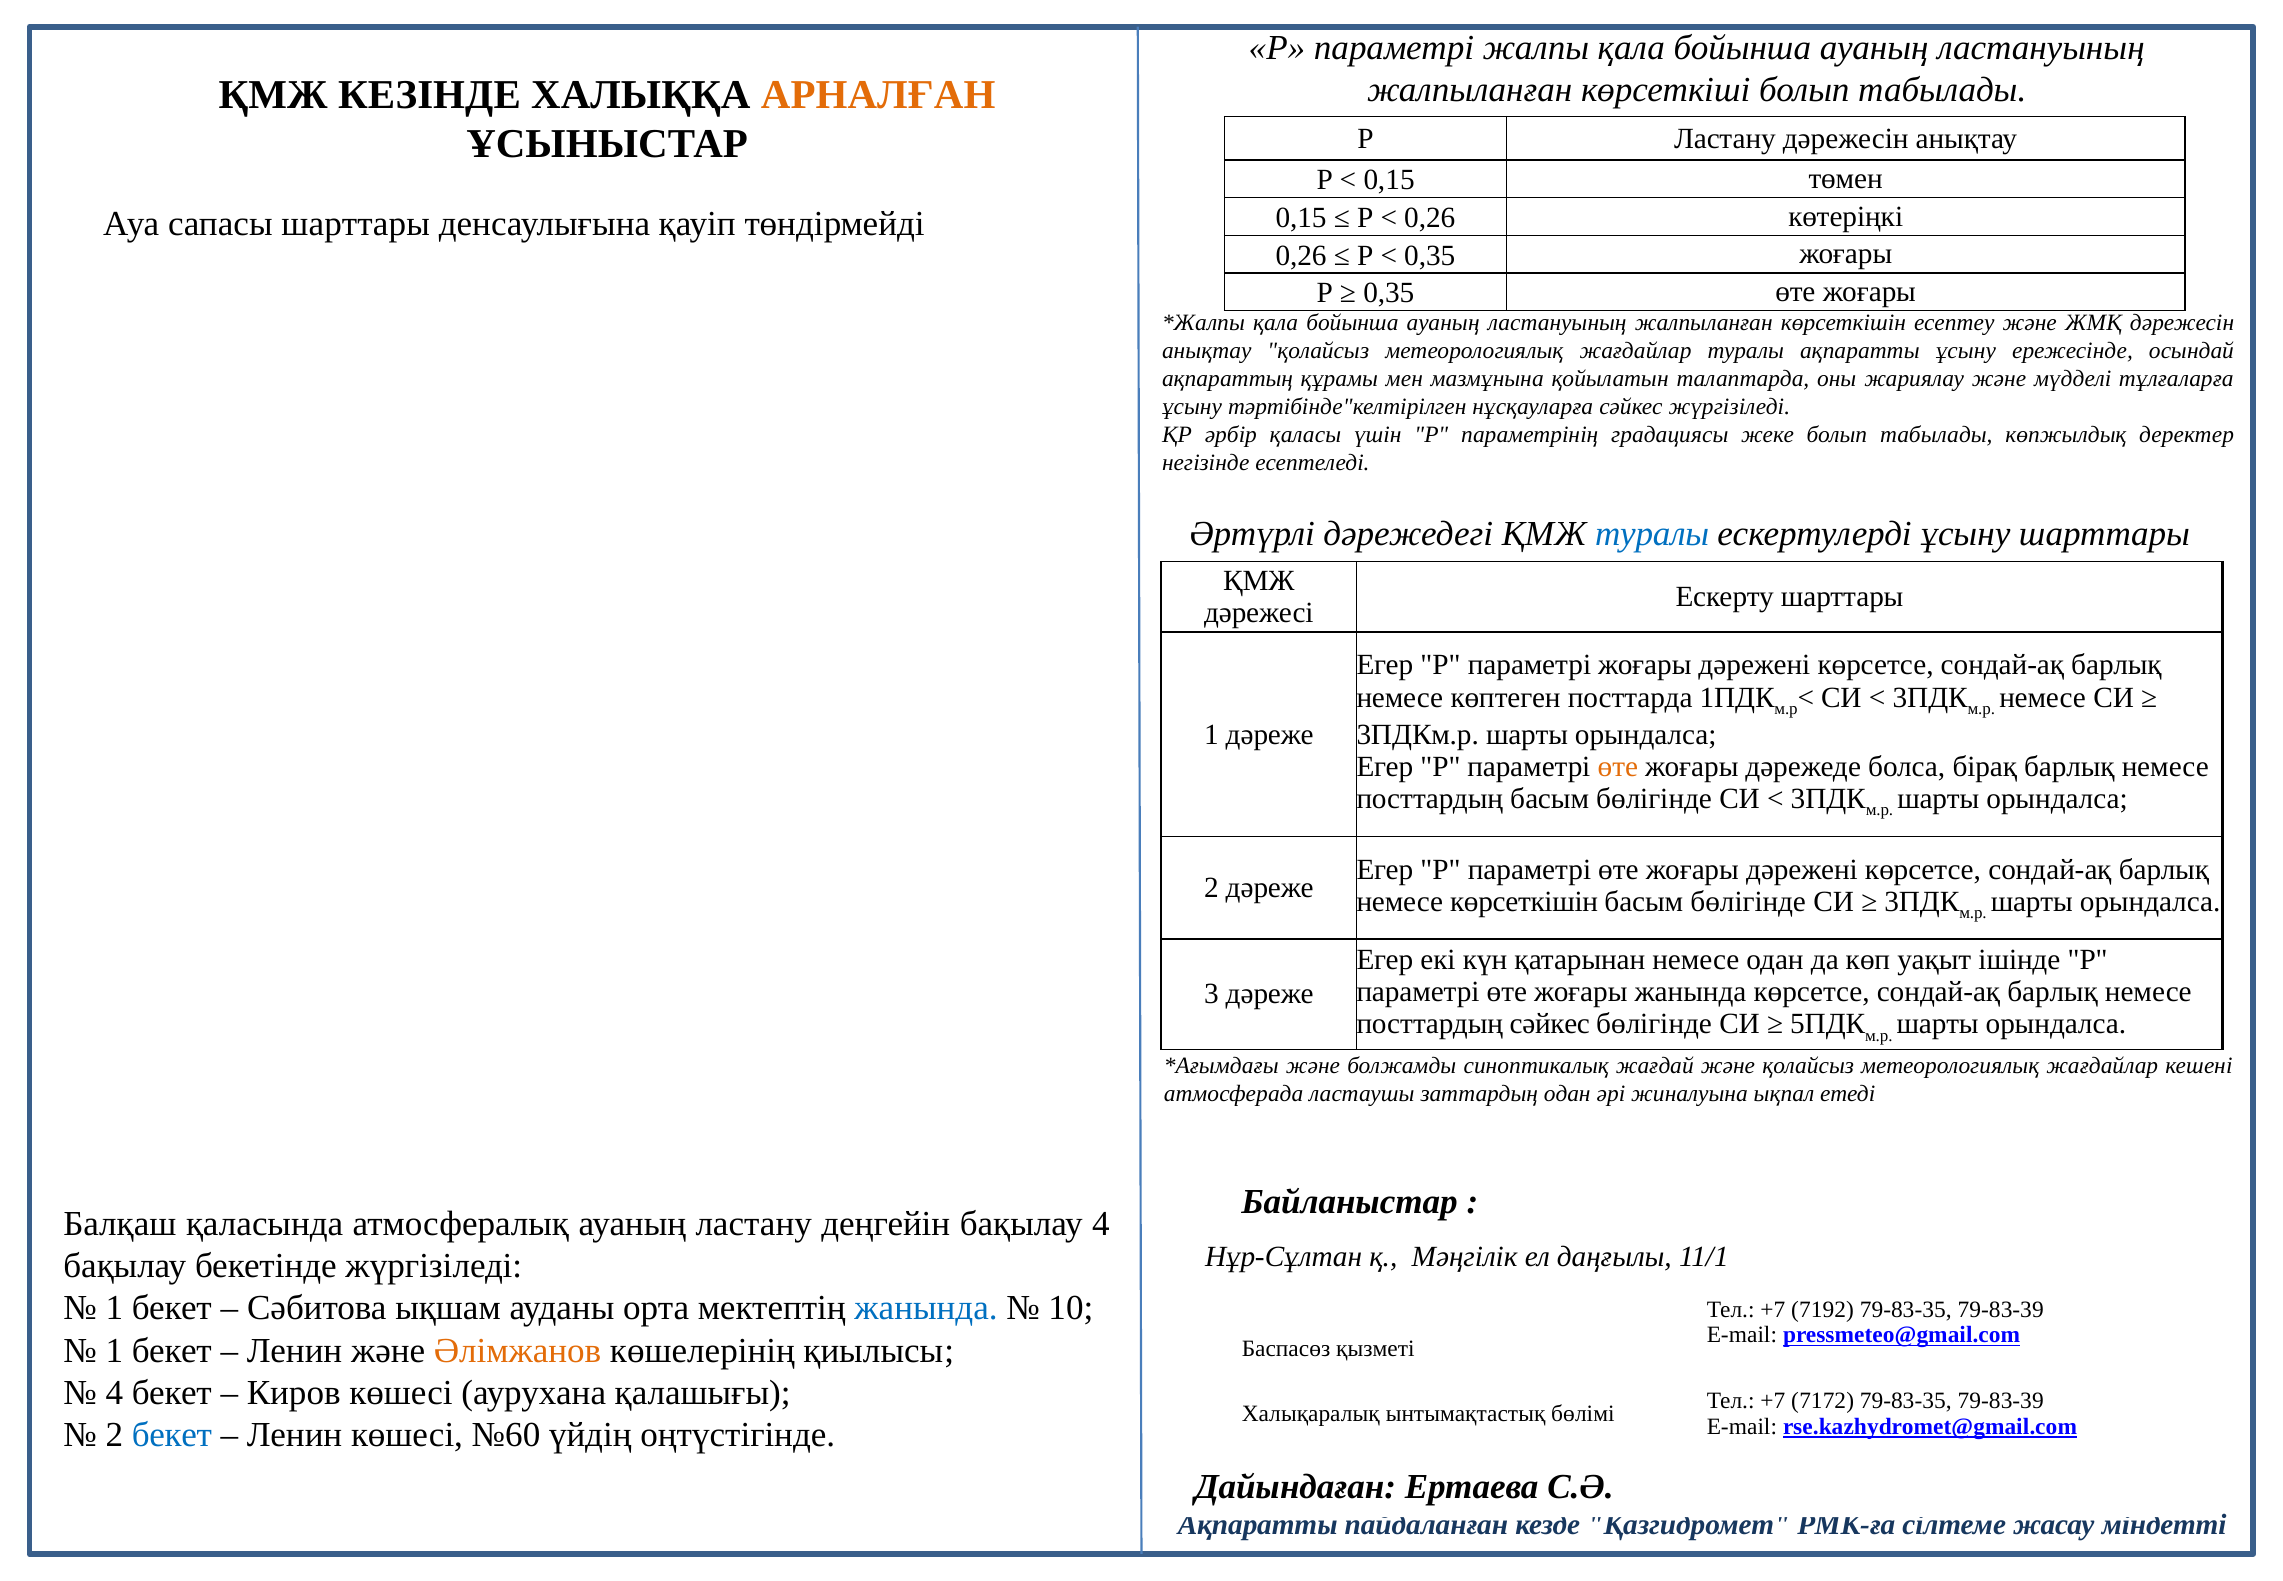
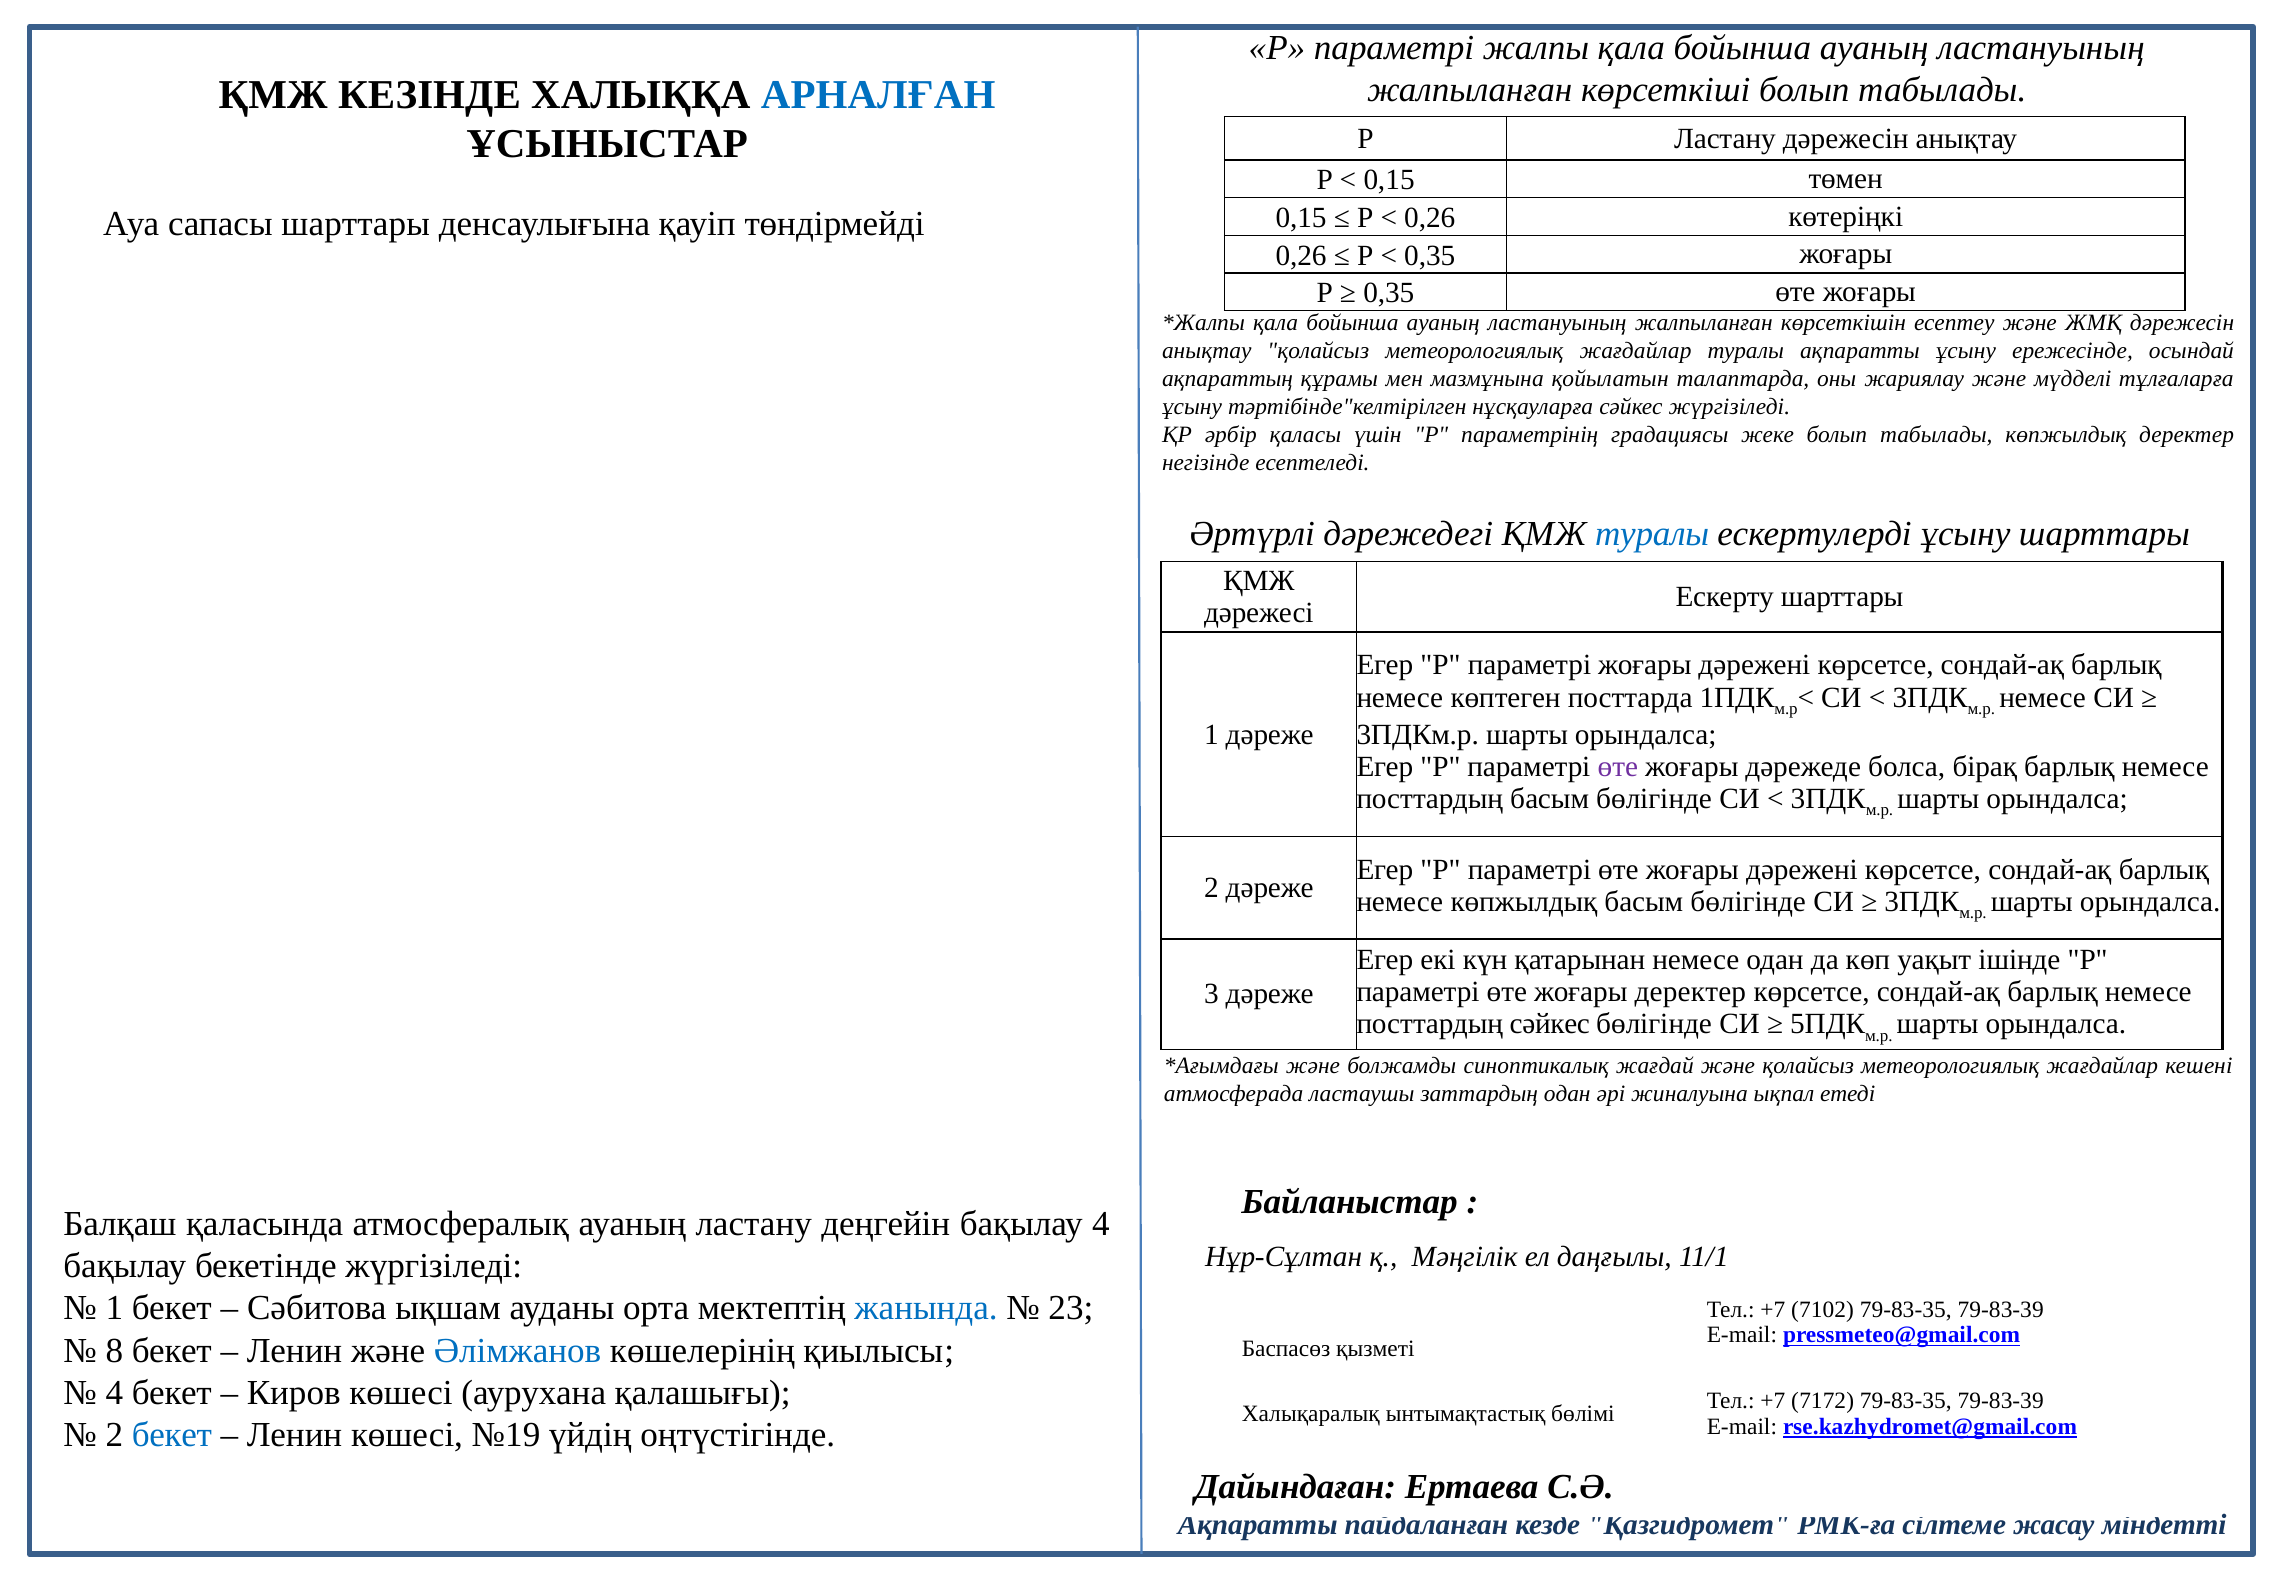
АРНАЛҒАН colour: orange -> blue
өте at (1618, 766) colour: orange -> purple
немесе көрсеткішін: көрсеткішін -> көпжылдық
жоғары жанында: жанында -> деректер
10: 10 -> 23
7192: 7192 -> 7102
1 at (114, 1350): 1 -> 8
Әлімжанов colour: orange -> blue
№60: №60 -> №19
